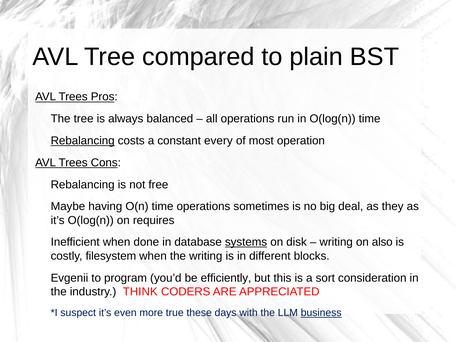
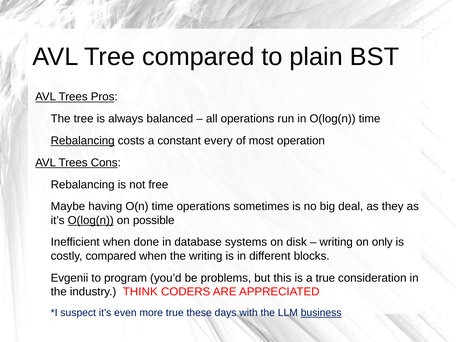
O(log(n at (91, 220) underline: none -> present
requires: requires -> possible
systems underline: present -> none
also: also -> only
costly filesystem: filesystem -> compared
efficiently: efficiently -> problems
a sort: sort -> true
